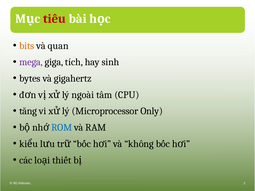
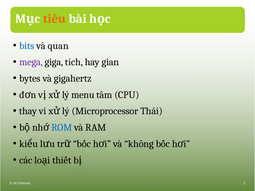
tiêu colour: red -> orange
bits colour: orange -> blue
sinh: sinh -> gian
ngoài: ngoài -> menu
tăng: tăng -> thay
Only: Only -> Thái
